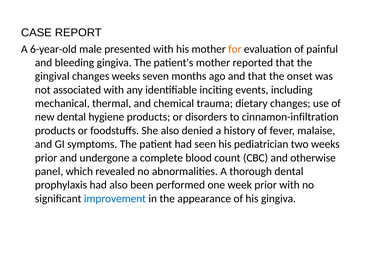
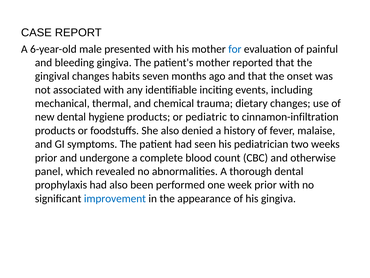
for colour: orange -> blue
changes weeks: weeks -> habits
disorders: disorders -> pediatric
